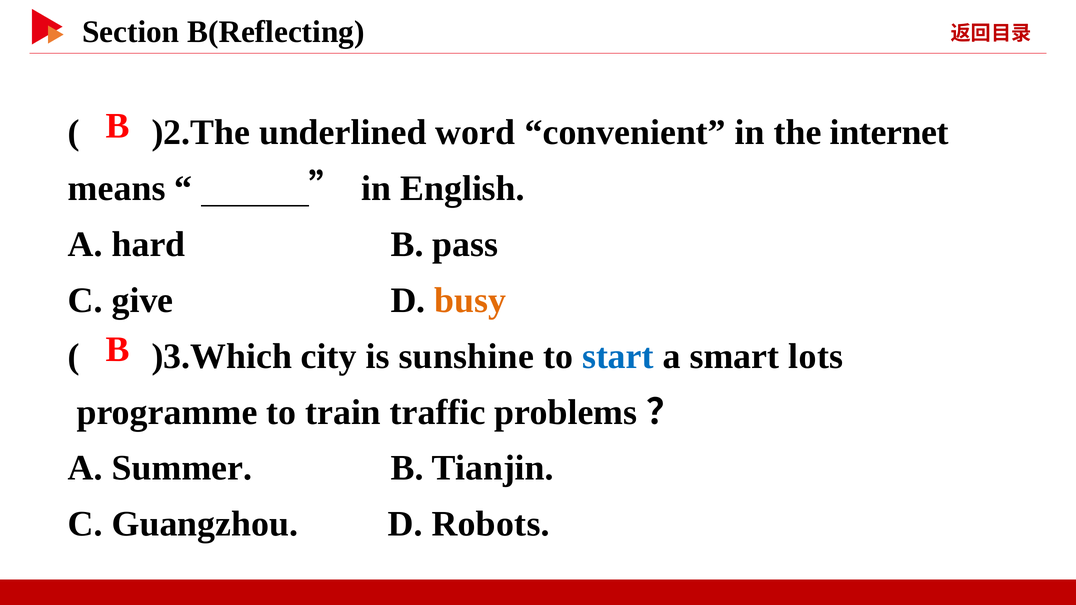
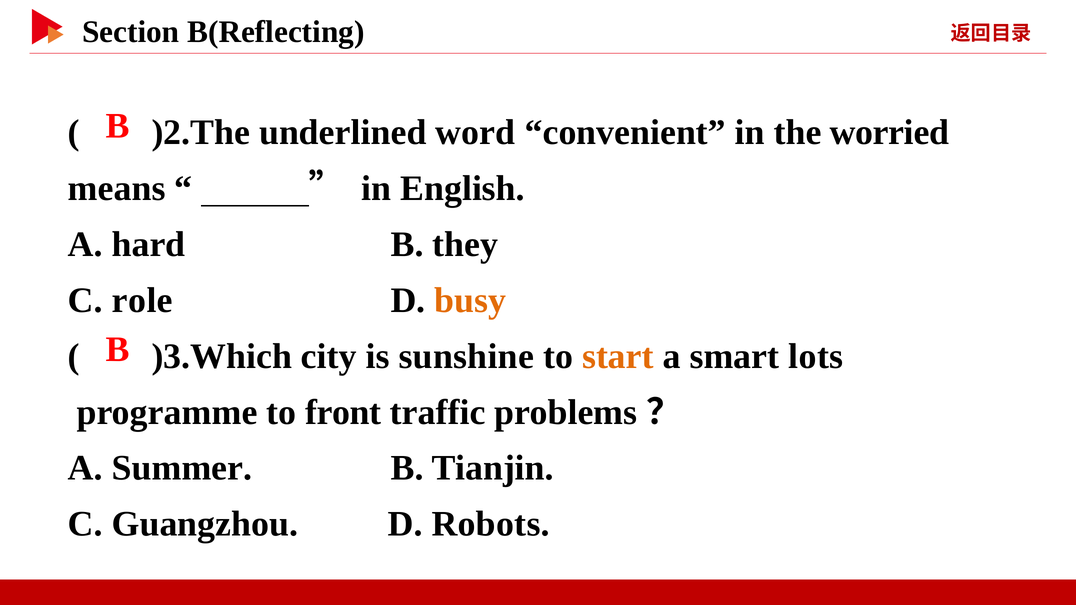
internet: internet -> worried
pass: pass -> they
give: give -> role
start colour: blue -> orange
train: train -> front
